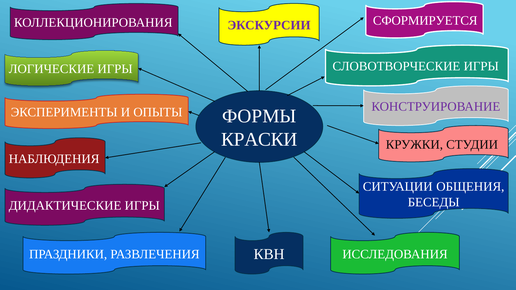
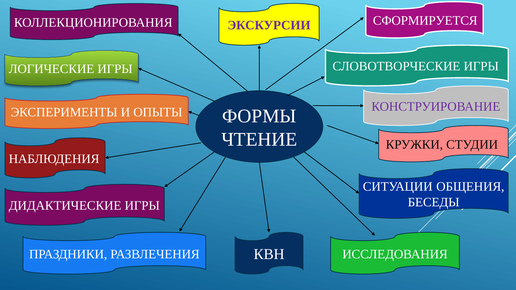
КРАСКИ: КРАСКИ -> ЧТЕНИЕ
